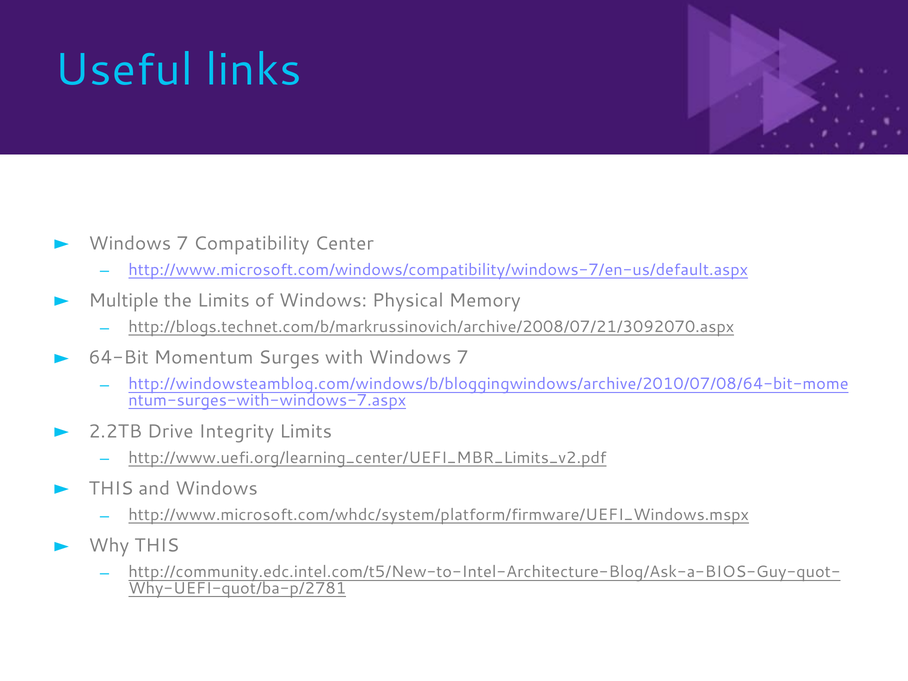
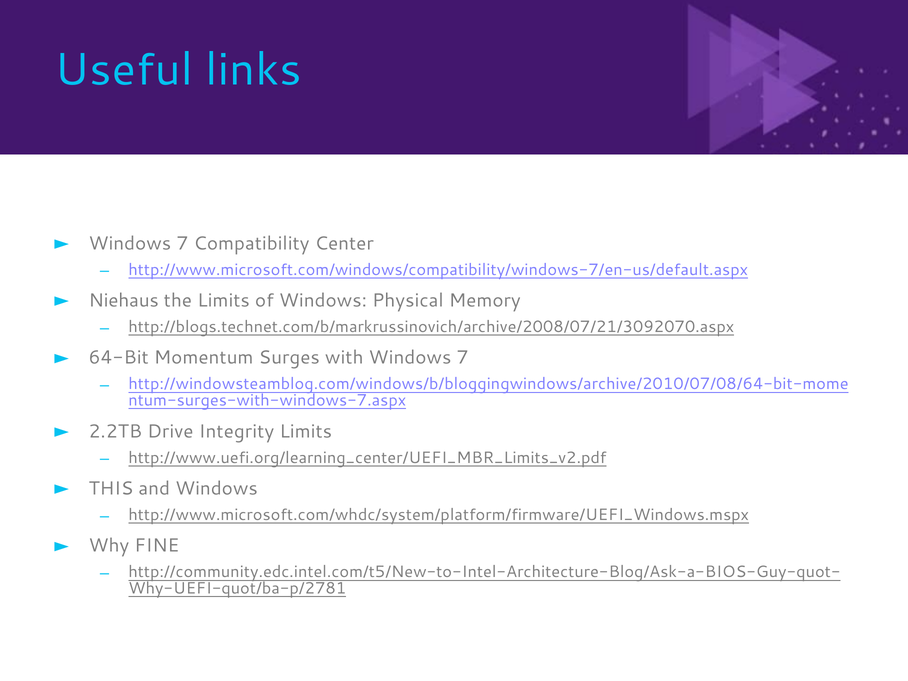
Multiple: Multiple -> Niehaus
Why THIS: THIS -> FINE
